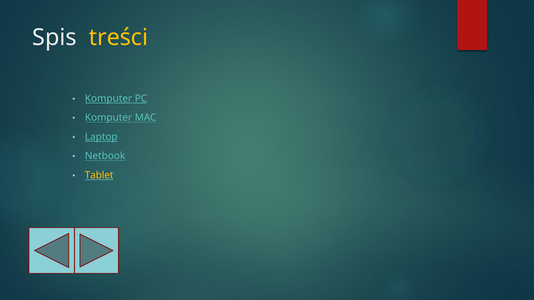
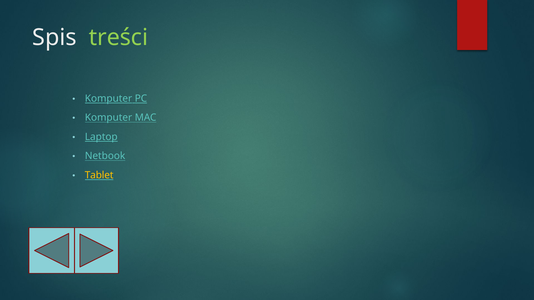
treści colour: yellow -> light green
